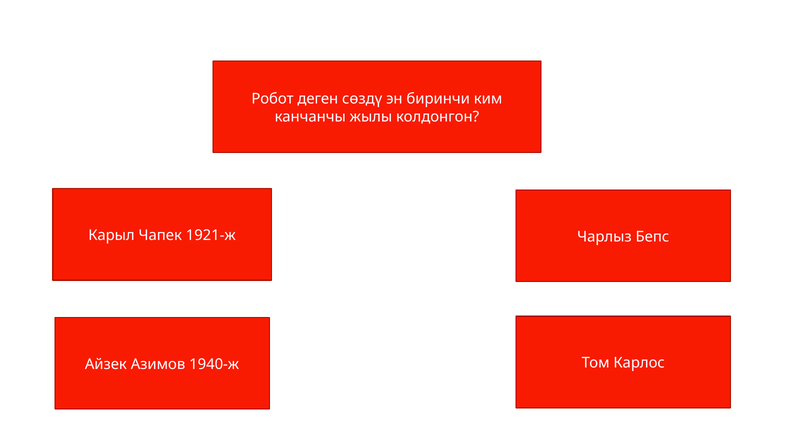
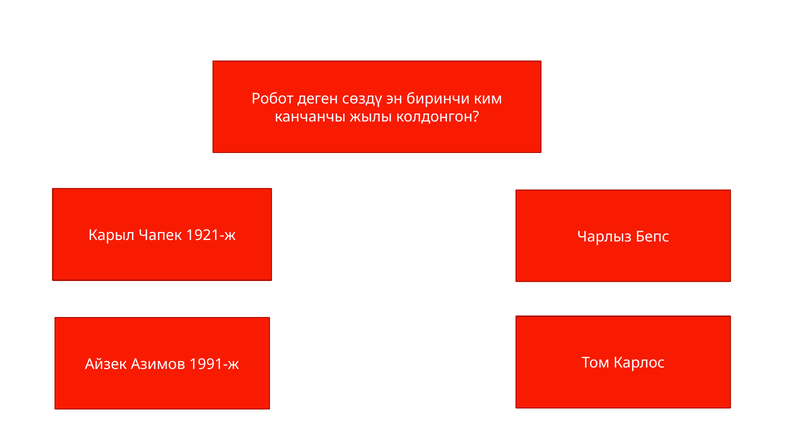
1940-ж: 1940-ж -> 1991-ж
